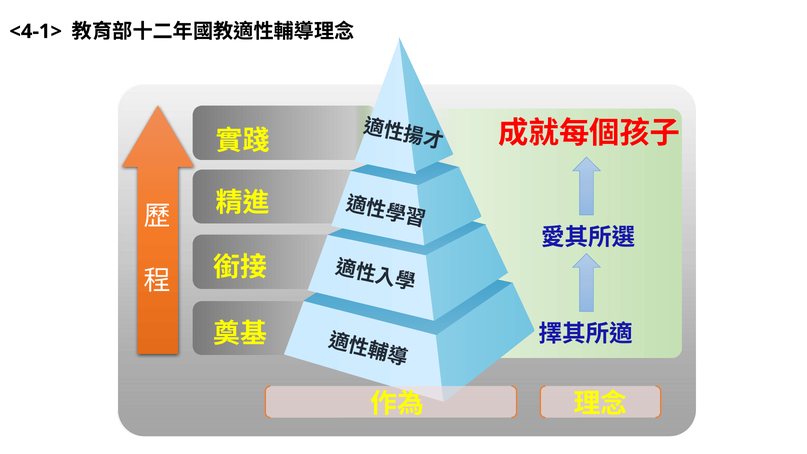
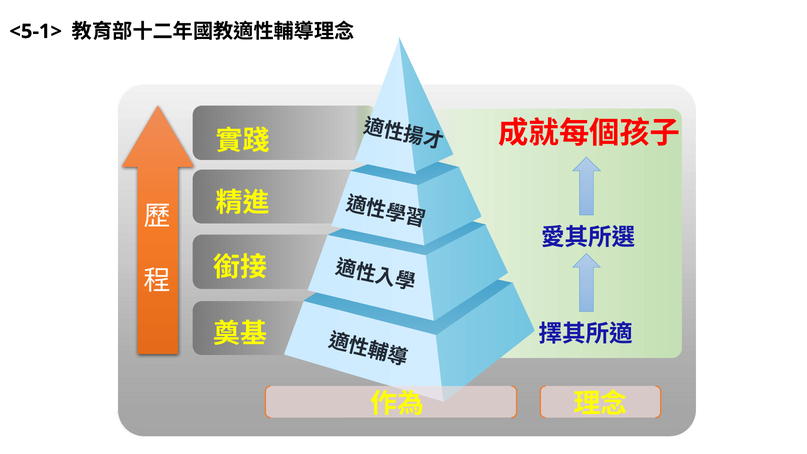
<4-1>: <4-1> -> <5-1>
